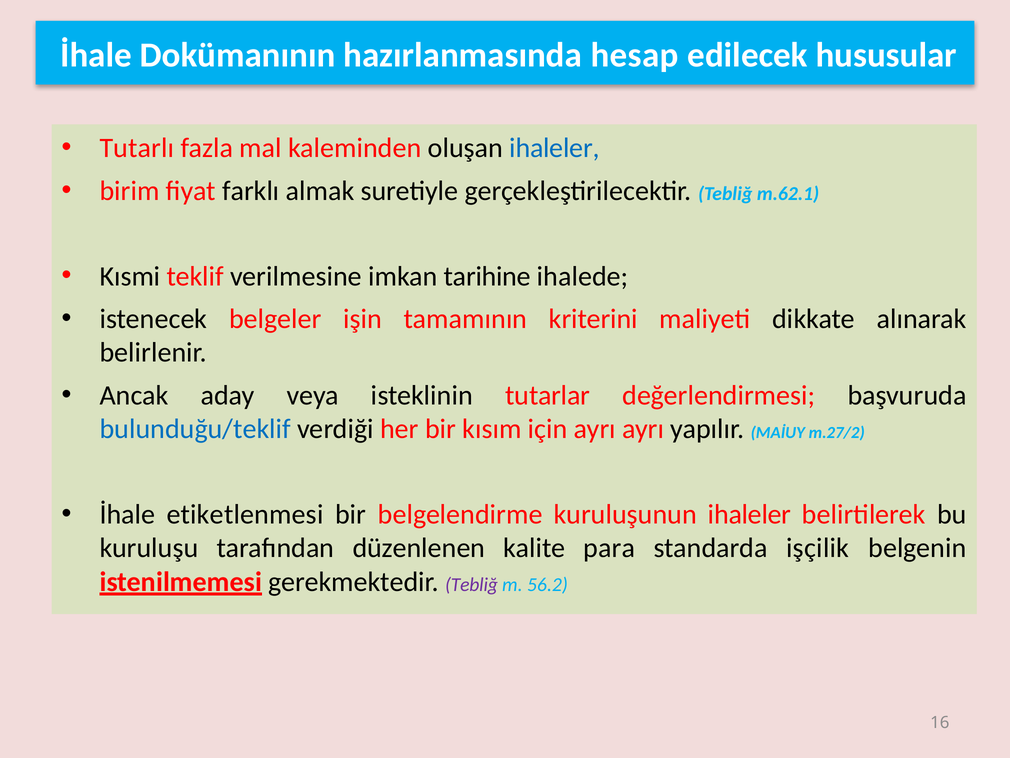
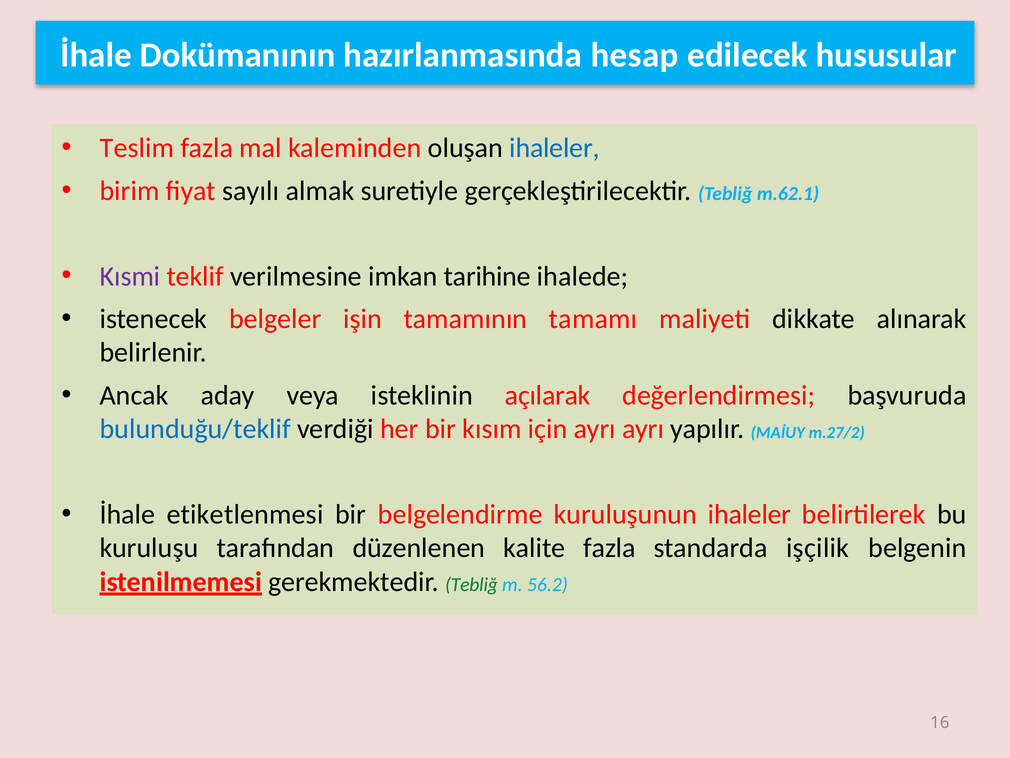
Tutarlı: Tutarlı -> Teslim
farklı: farklı -> sayılı
Kısmi colour: black -> purple
kriterini: kriterini -> tamamı
tutarlar: tutarlar -> açılarak
kalite para: para -> fazla
Tebliğ at (471, 584) colour: purple -> green
